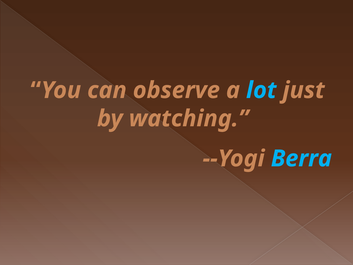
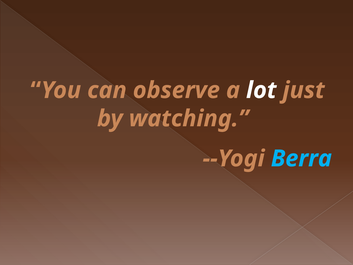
lot colour: light blue -> white
